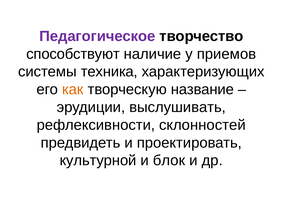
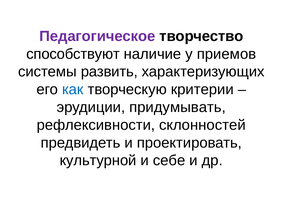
техника: техника -> развить
как colour: orange -> blue
название: название -> критерии
выслушивать: выслушивать -> придумывать
блок: блок -> себе
